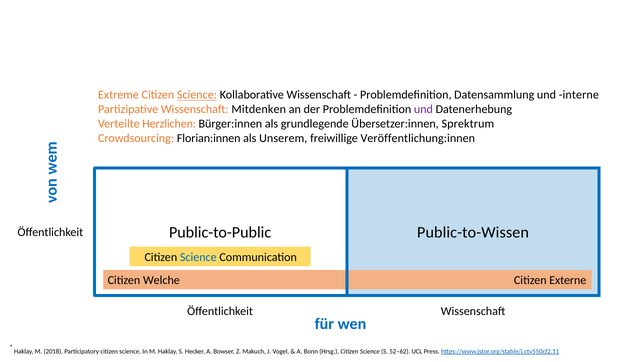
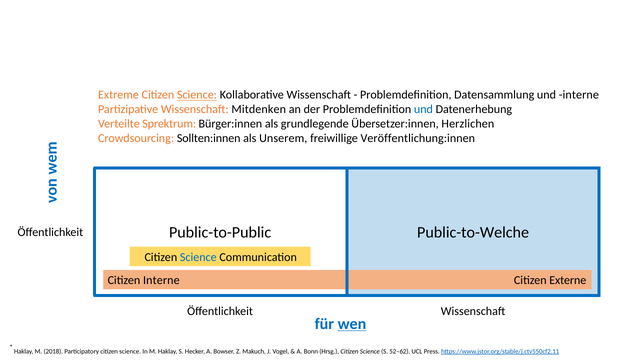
und at (423, 109) colour: purple -> blue
Herzlichen: Herzlichen -> Sprektrum
Sprektrum: Sprektrum -> Herzlichen
Florian:innen: Florian:innen -> Sollten:innen
Public-to-Wissen: Public-to-Wissen -> Public-to-Welche
Citizen Welche: Welche -> Interne
wen underline: none -> present
